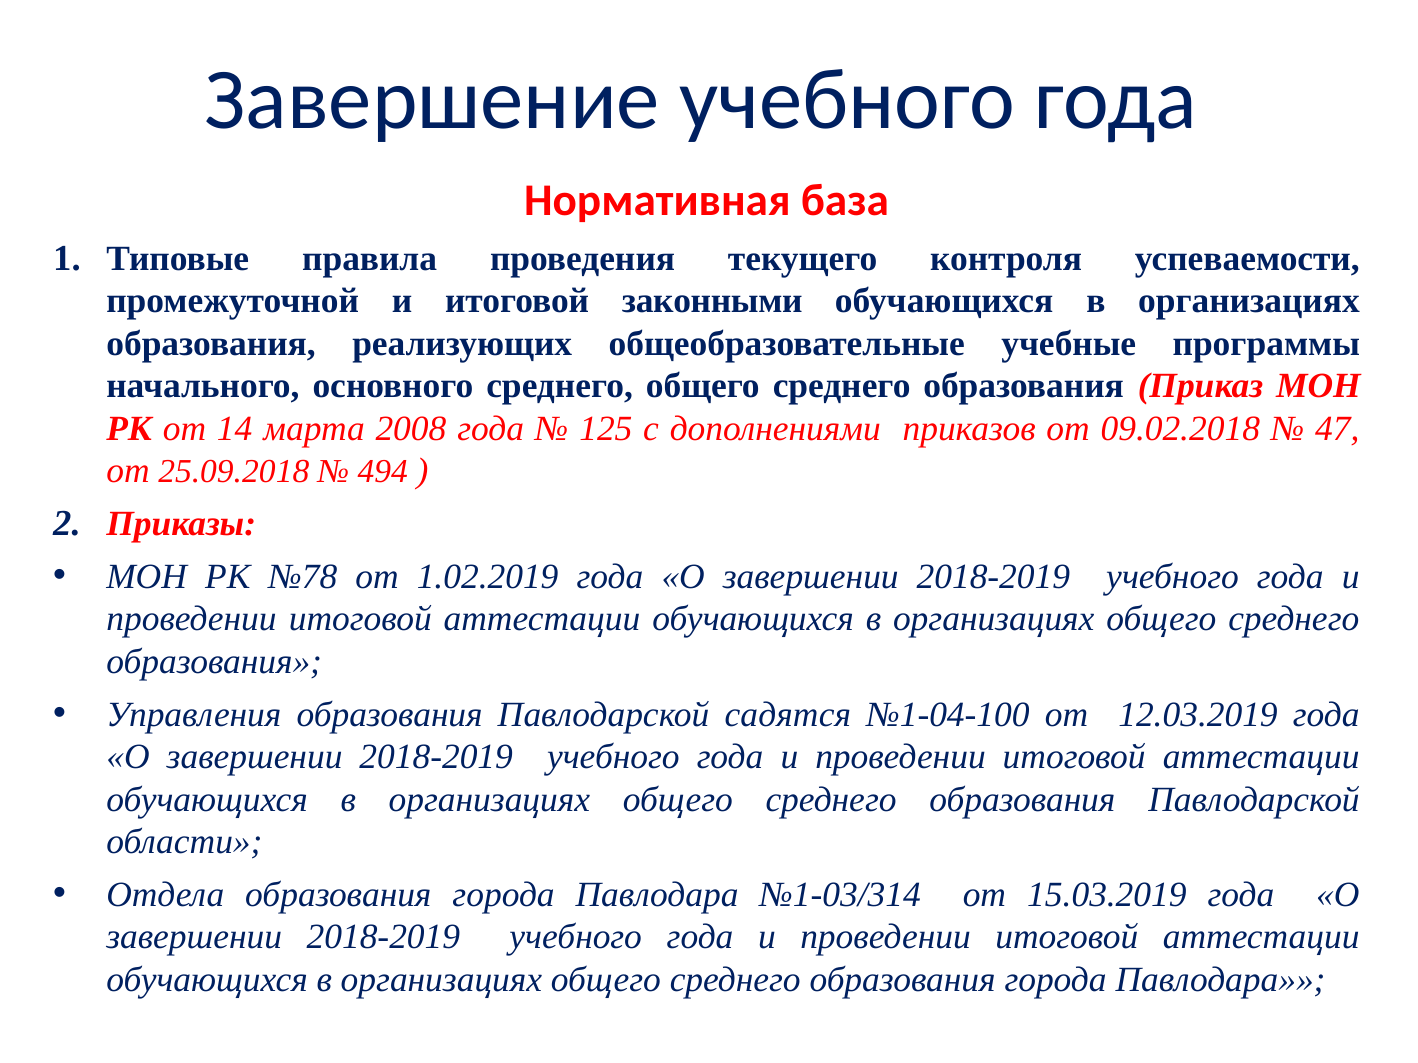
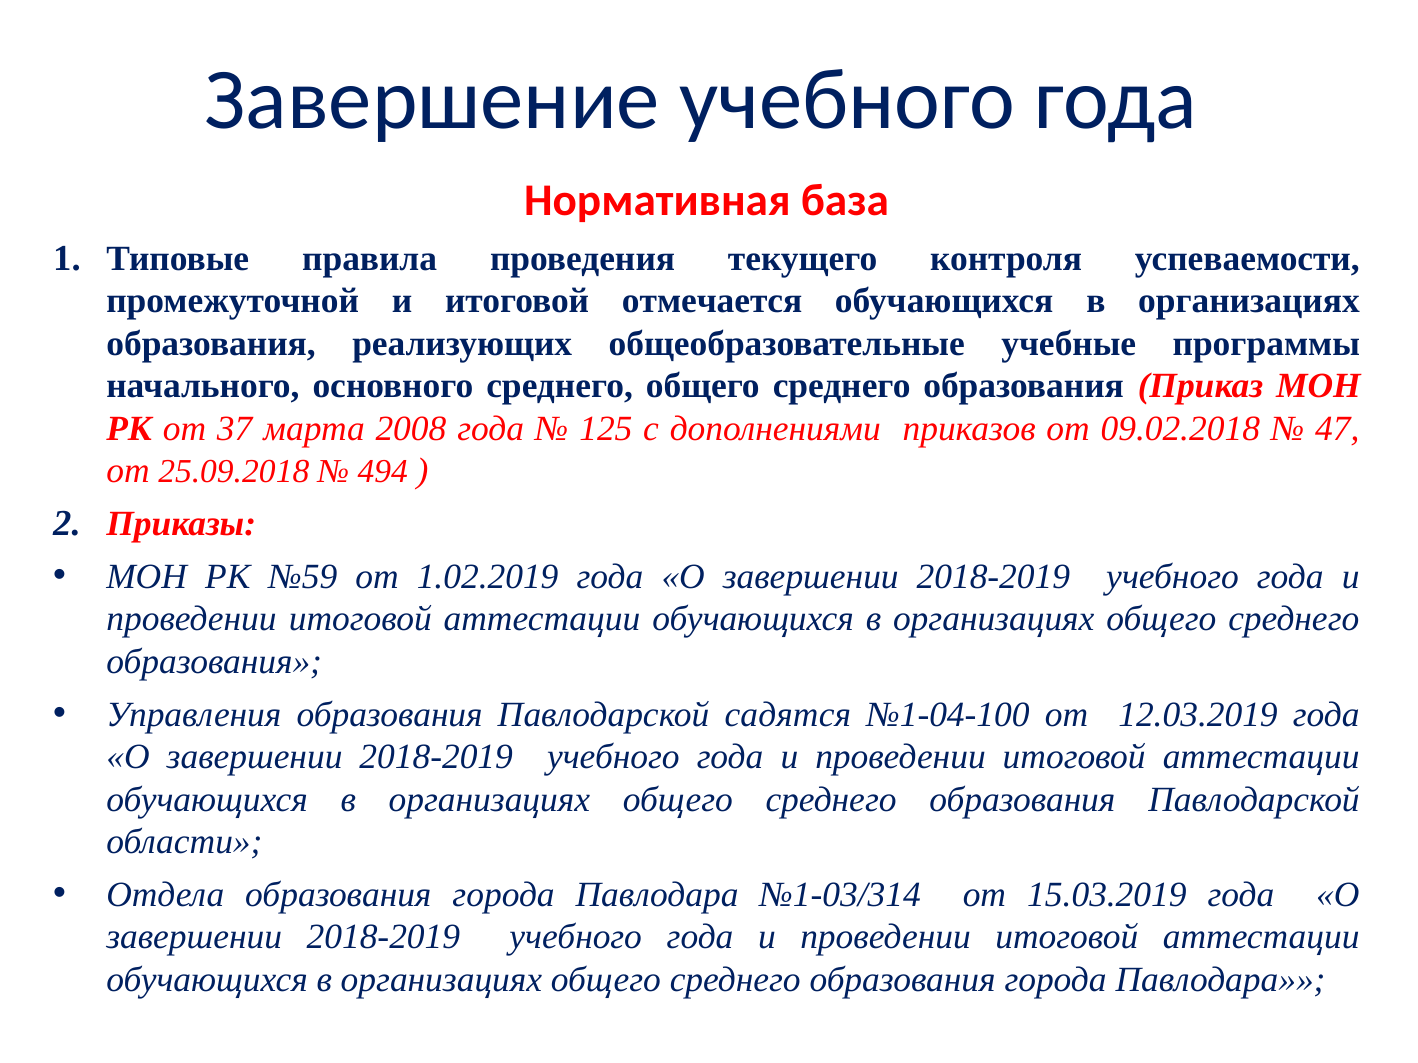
законными: законными -> отмечается
14: 14 -> 37
№78: №78 -> №59
